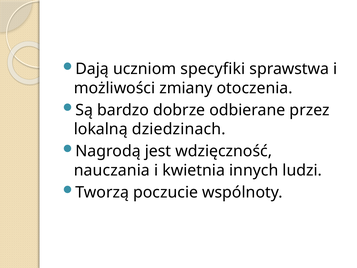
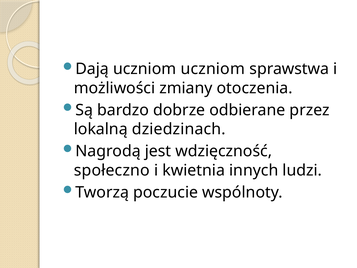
uczniom specyfiki: specyfiki -> uczniom
nauczania: nauczania -> społeczno
